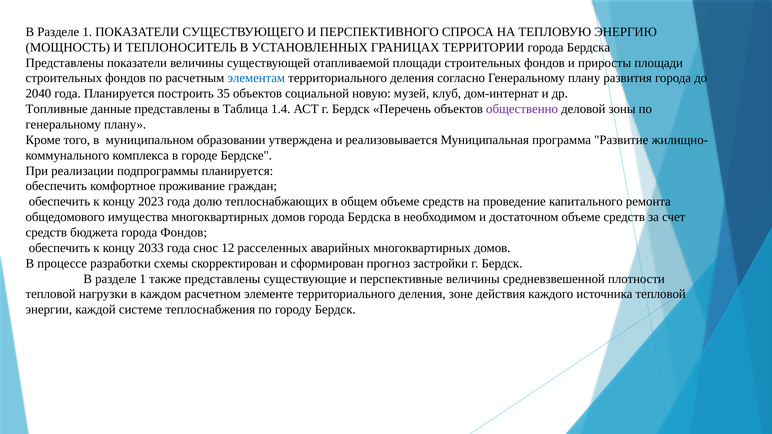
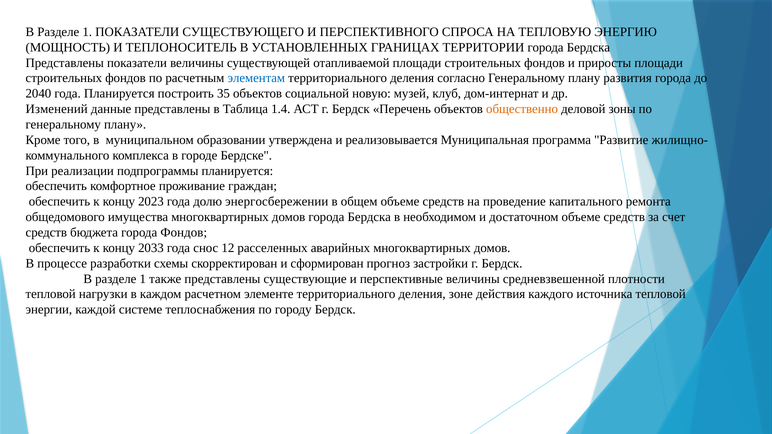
Топливные: Топливные -> Изменений
общественно colour: purple -> orange
теплоснабжающих: теплоснабжающих -> энергосбережении
